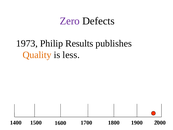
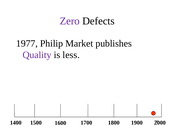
1973: 1973 -> 1977
Results: Results -> Market
Quality colour: orange -> purple
